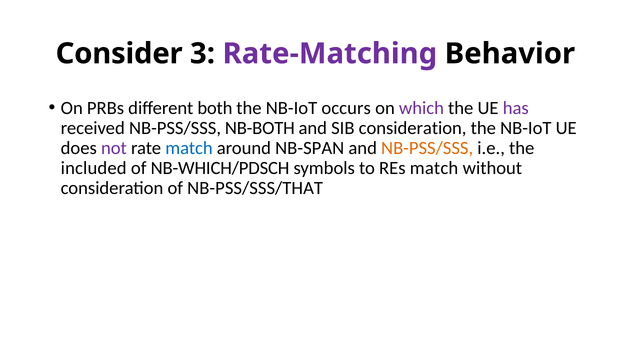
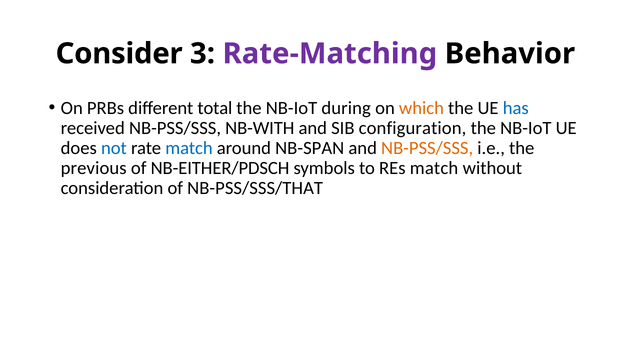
both: both -> total
occurs: occurs -> during
which colour: purple -> orange
has colour: purple -> blue
NB-BOTH: NB-BOTH -> NB-WITH
SIB consideration: consideration -> configuration
not colour: purple -> blue
included: included -> previous
NB-WHICH/PDSCH: NB-WHICH/PDSCH -> NB-EITHER/PDSCH
